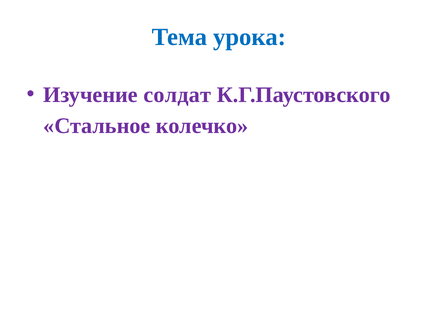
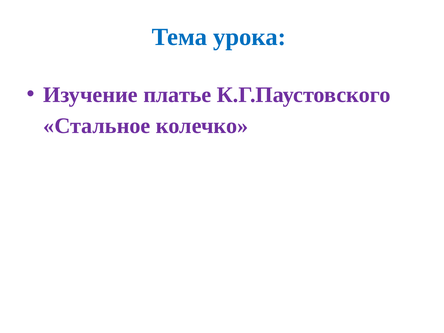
солдат: солдат -> платье
